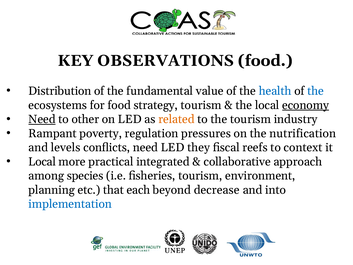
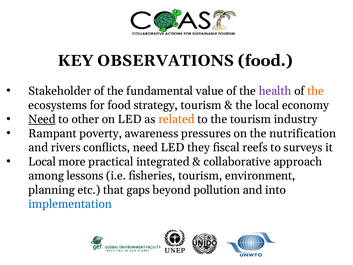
Distribution: Distribution -> Stakeholder
health colour: blue -> purple
the at (316, 91) colour: blue -> orange
economy underline: present -> none
regulation: regulation -> awareness
levels: levels -> rivers
context: context -> surveys
species: species -> lessons
each: each -> gaps
decrease: decrease -> pollution
